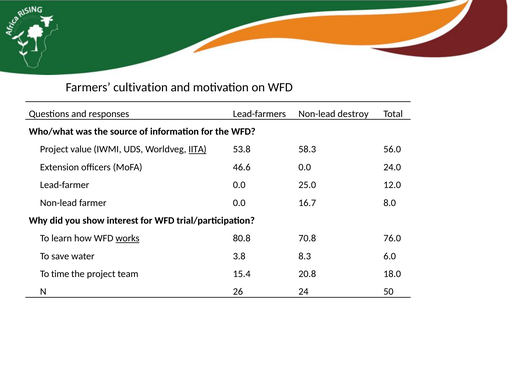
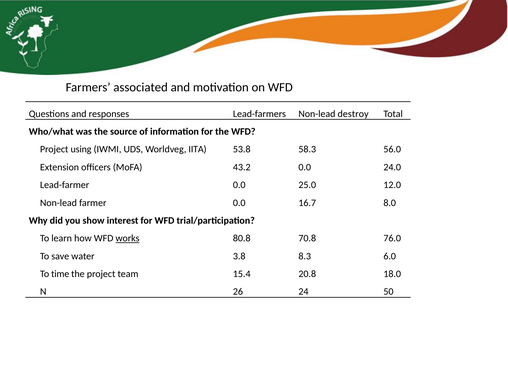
cultivation: cultivation -> associated
value: value -> using
IITA underline: present -> none
46.6: 46.6 -> 43.2
